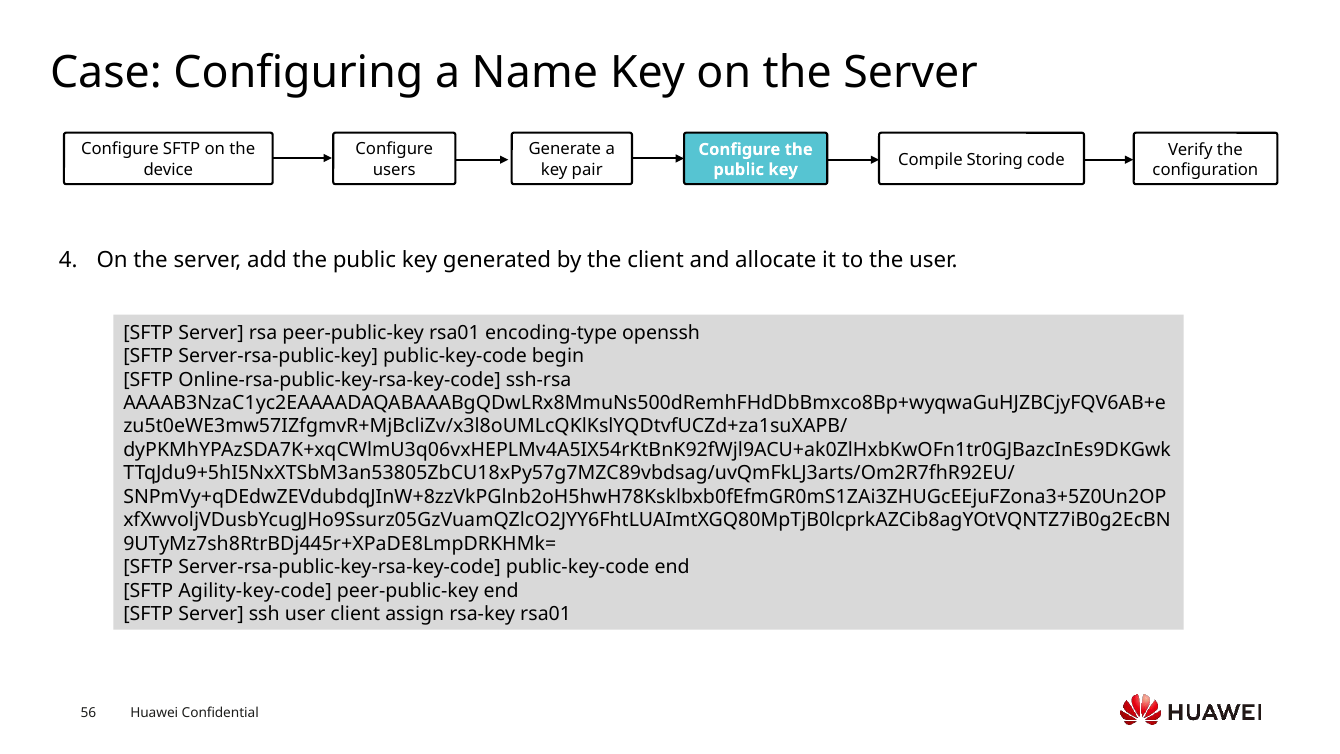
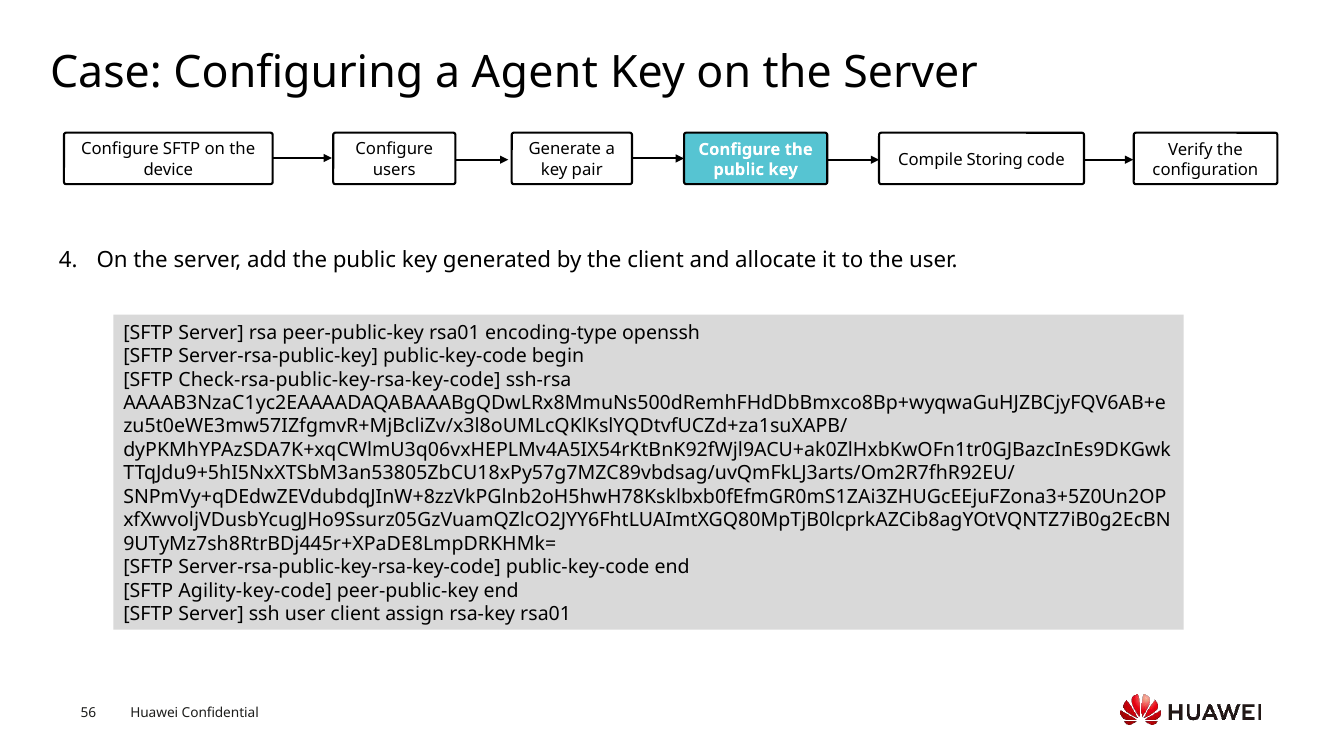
Name: Name -> Agent
Online-rsa-public-key-rsa-key-code: Online-rsa-public-key-rsa-key-code -> Check-rsa-public-key-rsa-key-code
